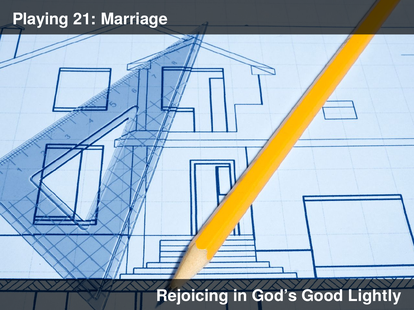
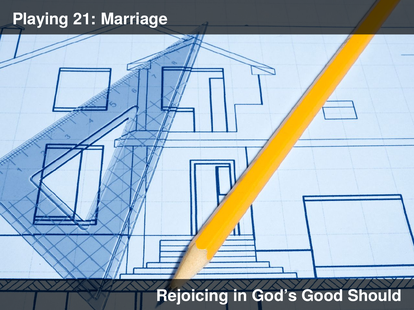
Lightly: Lightly -> Should
